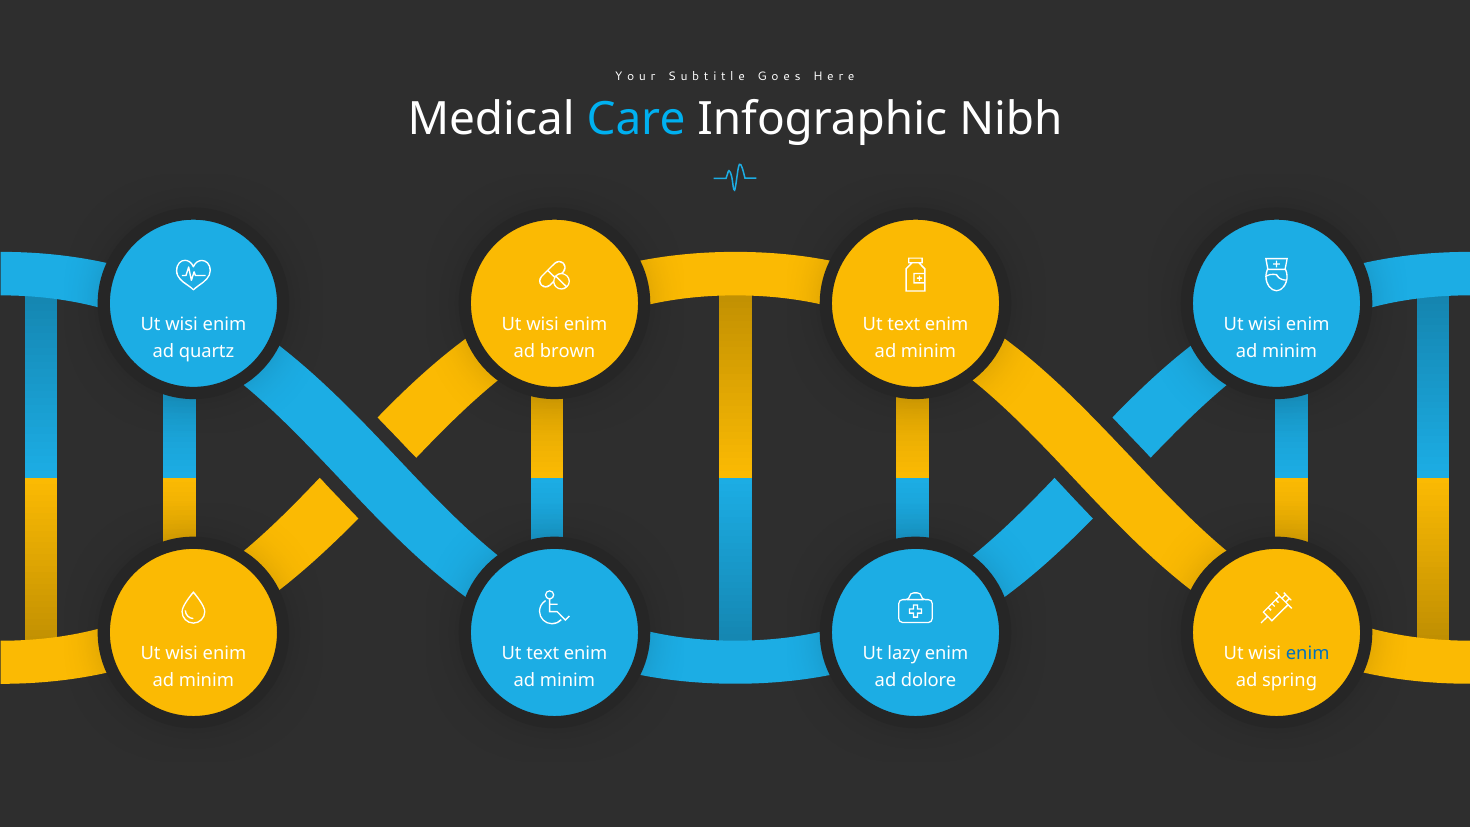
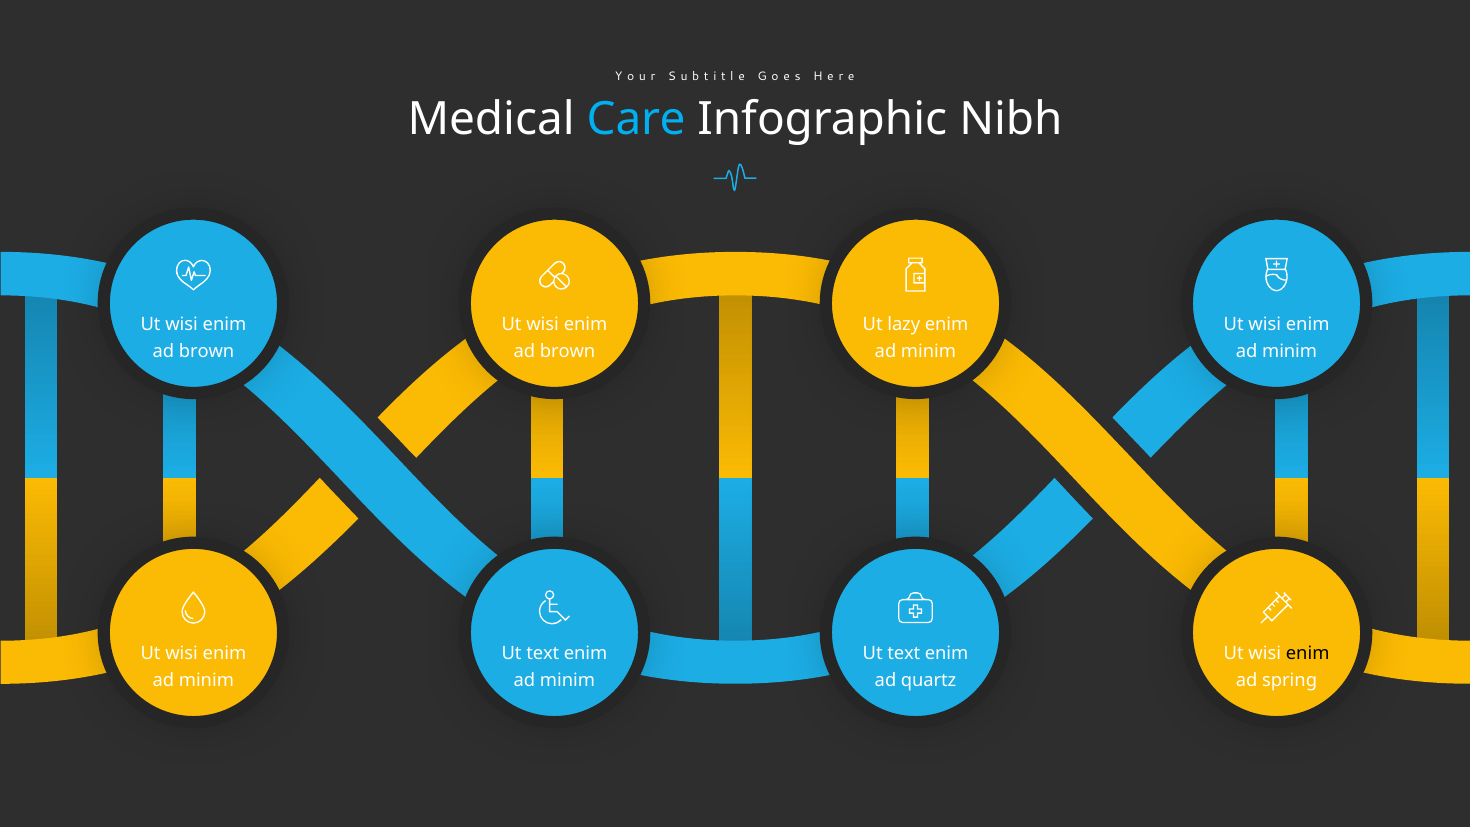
text at (904, 325): text -> lazy
quartz at (207, 351): quartz -> brown
lazy at (904, 654): lazy -> text
enim at (1308, 654) colour: blue -> black
dolore: dolore -> quartz
